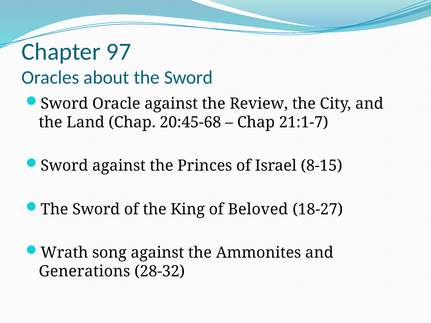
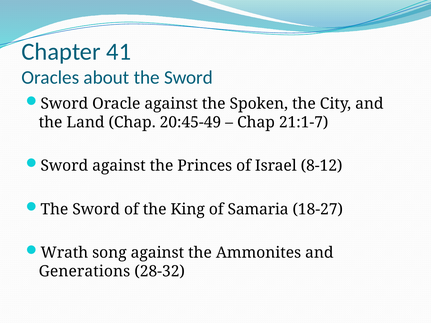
97: 97 -> 41
Review: Review -> Spoken
20:45-68: 20:45-68 -> 20:45-49
8-15: 8-15 -> 8-12
Beloved: Beloved -> Samaria
